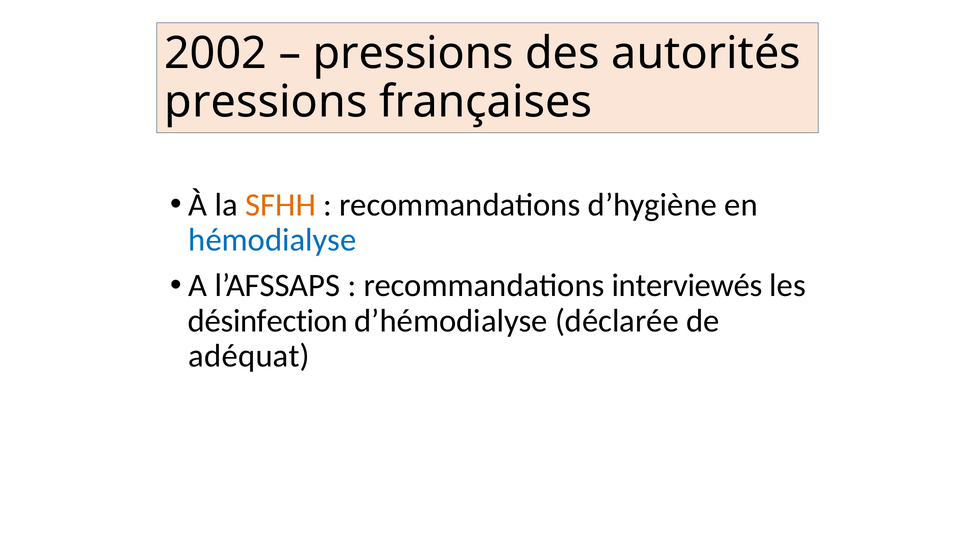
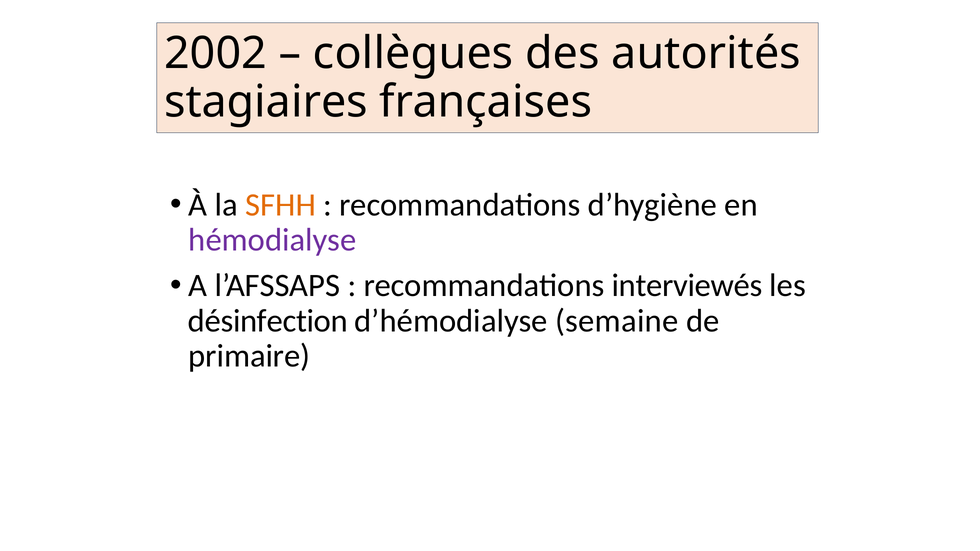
pressions at (413, 53): pressions -> collègues
pressions at (266, 102): pressions -> stagiaires
hémodialyse colour: blue -> purple
déclarée: déclarée -> semaine
adéquat: adéquat -> primaire
